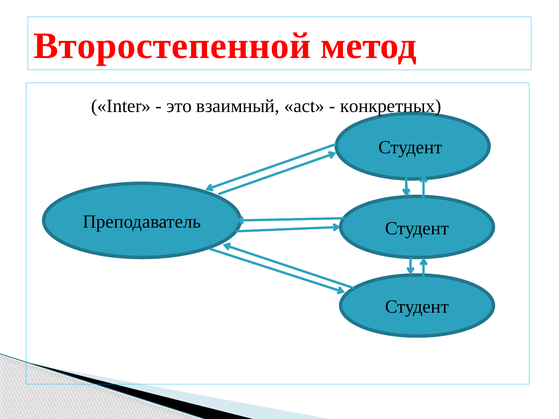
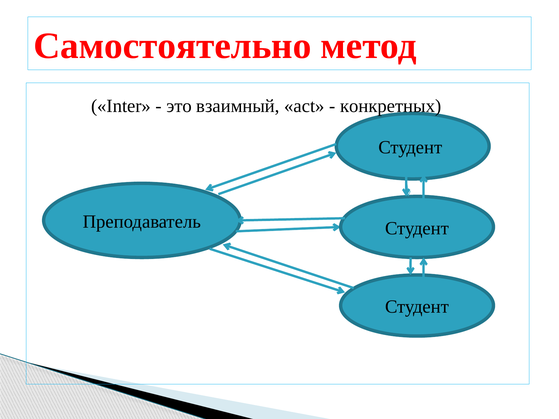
Второстепенной: Второстепенной -> Самостоятельно
